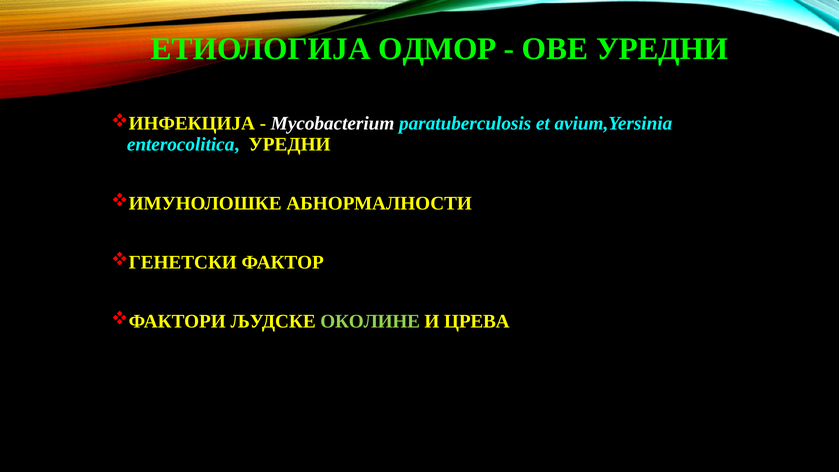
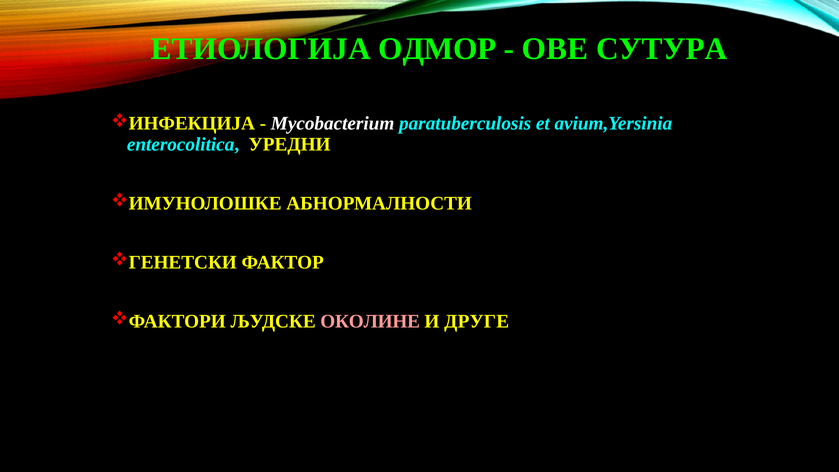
ОВЕ УРЕДНИ: УРЕДНИ -> СУТУРА
ОКОЛИНЕ colour: light green -> pink
ЦРЕВА: ЦРЕВА -> ДРУГЕ
